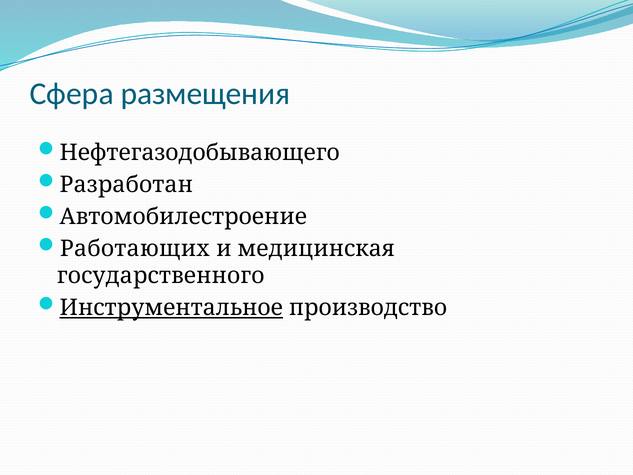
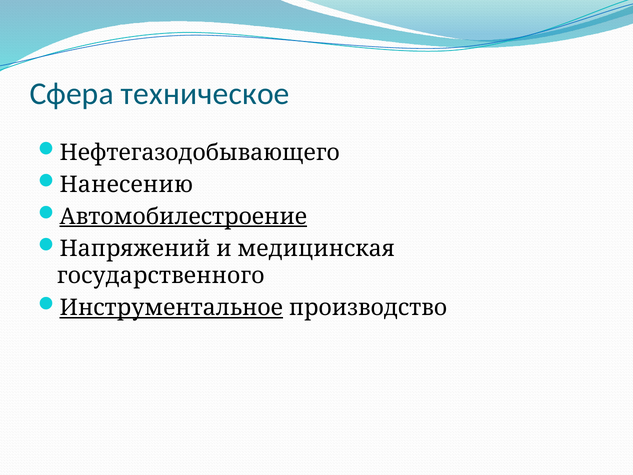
размещения: размещения -> техническое
Разработан: Разработан -> Нанесению
Автомобилестроение underline: none -> present
Работающих: Работающих -> Напряжений
